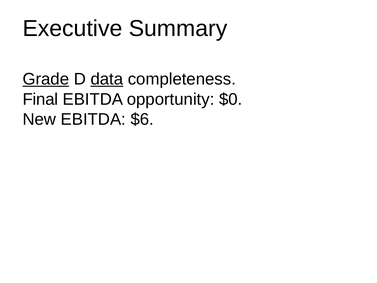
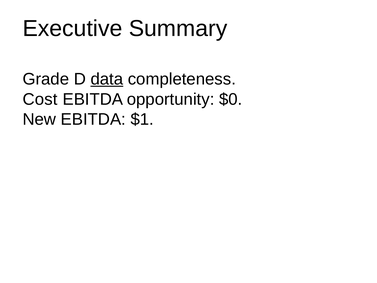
Grade underline: present -> none
Final: Final -> Cost
$6: $6 -> $1
